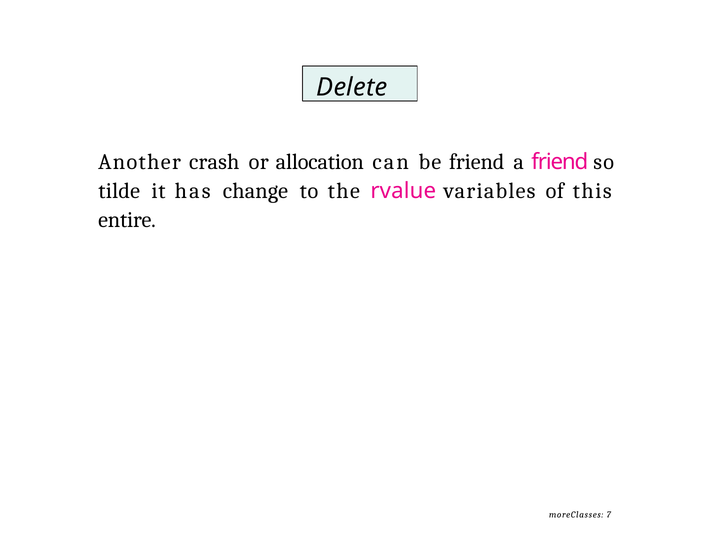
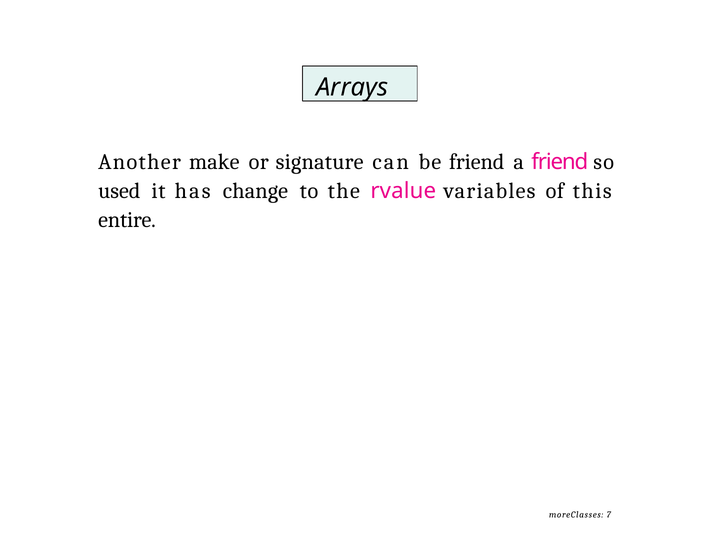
Delete: Delete -> Arrays
crash: crash -> make
allocation: allocation -> signature
tilde: tilde -> used
